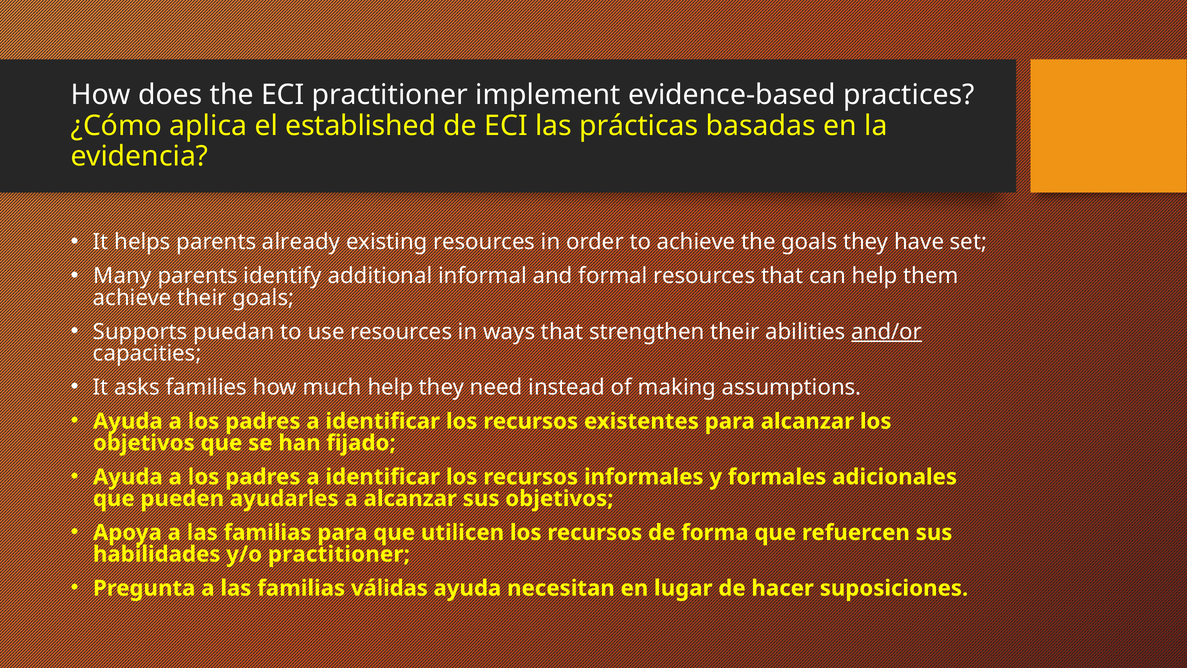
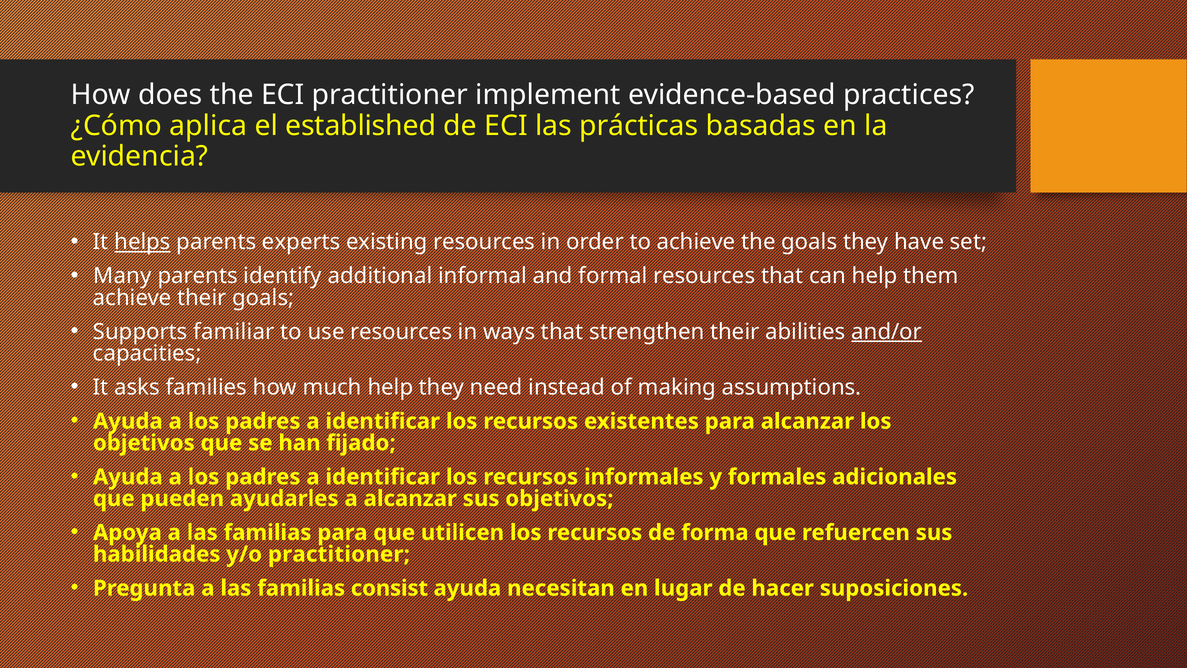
helps underline: none -> present
already: already -> experts
puedan: puedan -> familiar
válidas: válidas -> consist
